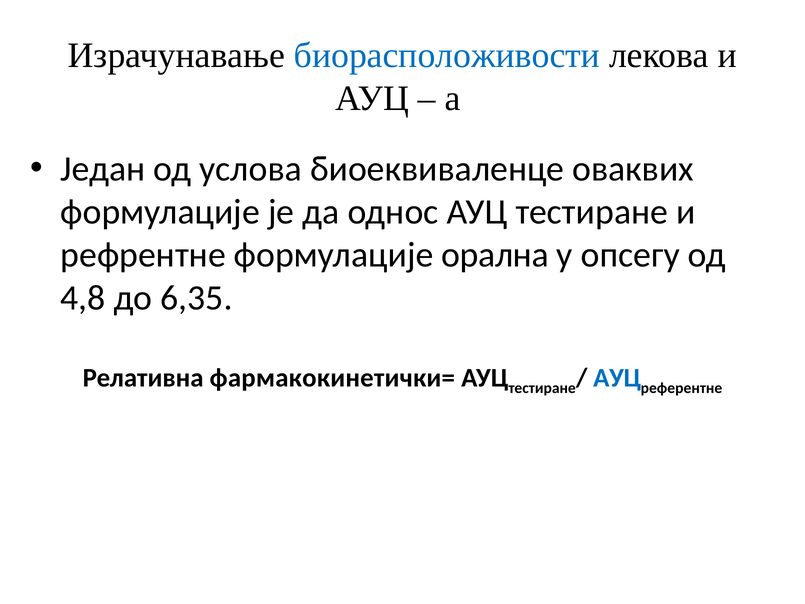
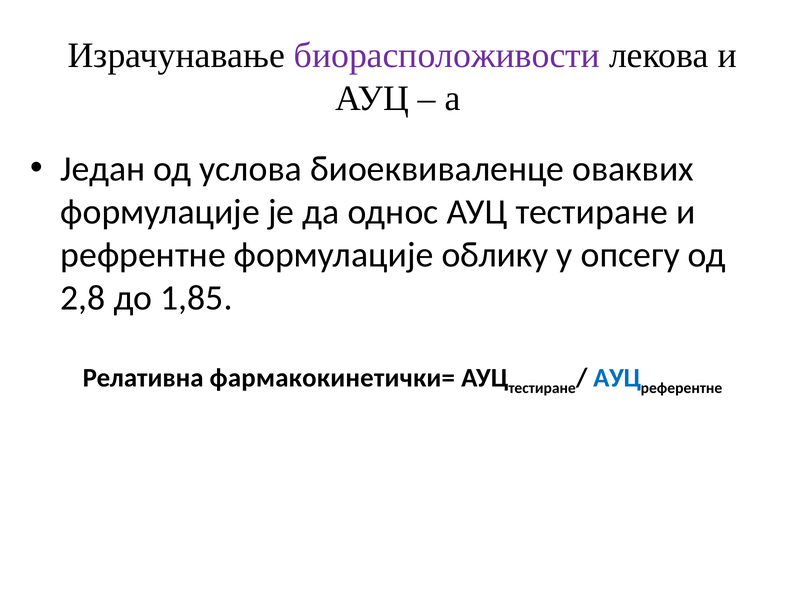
биорасположивости colour: blue -> purple
орална: орална -> облику
4,8: 4,8 -> 2,8
6,35: 6,35 -> 1,85
